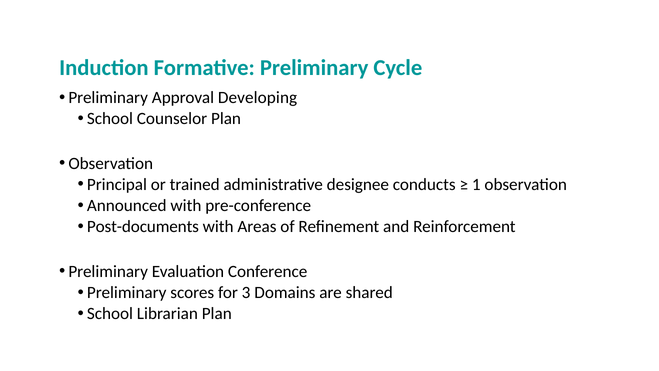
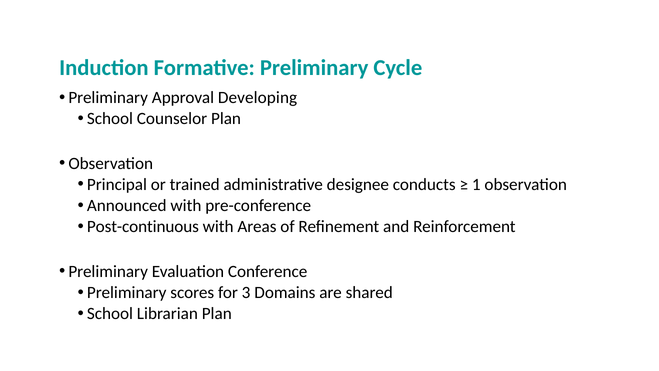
Post-documents: Post-documents -> Post-continuous
